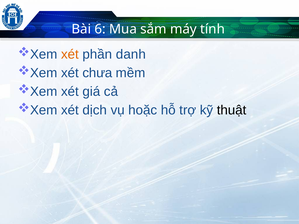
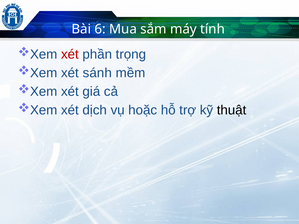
xét at (70, 54) colour: orange -> red
danh: danh -> trọng
chưa: chưa -> sánh
